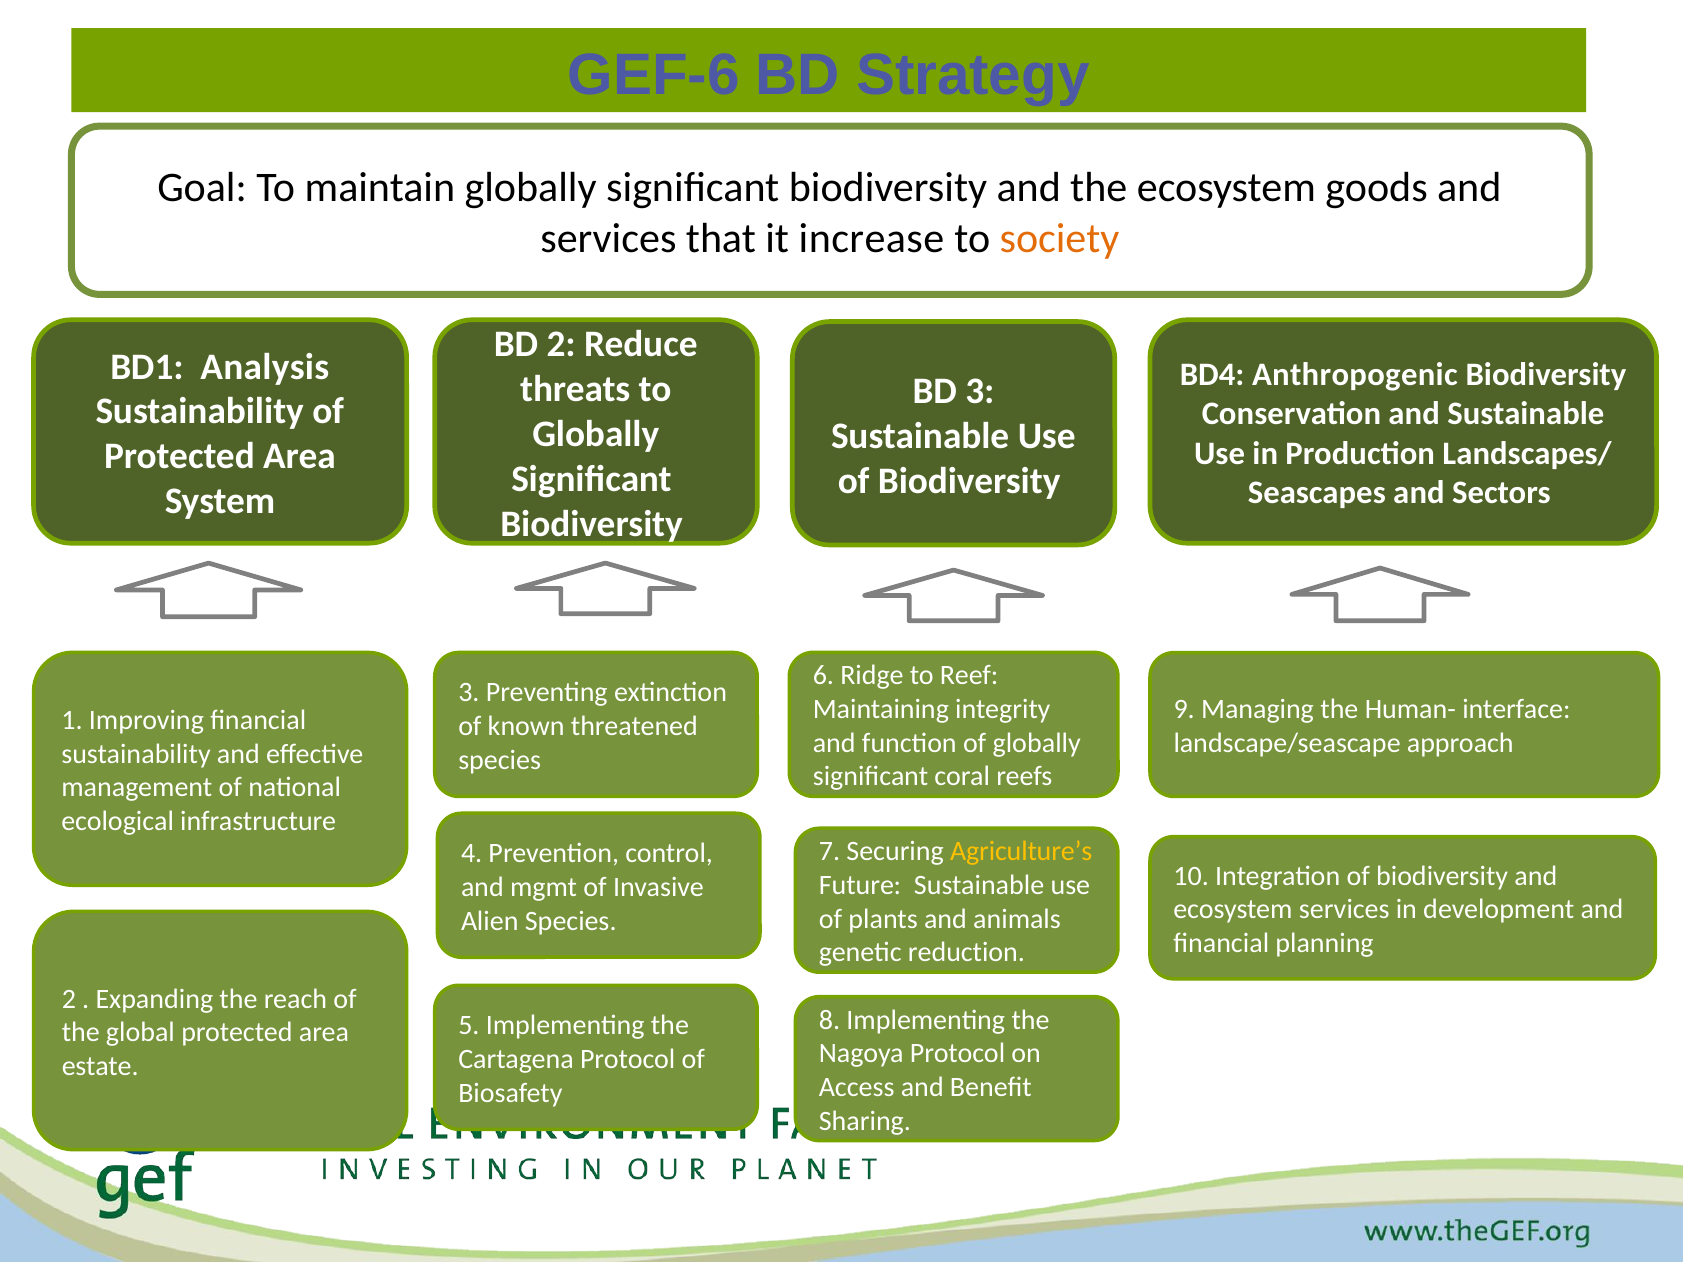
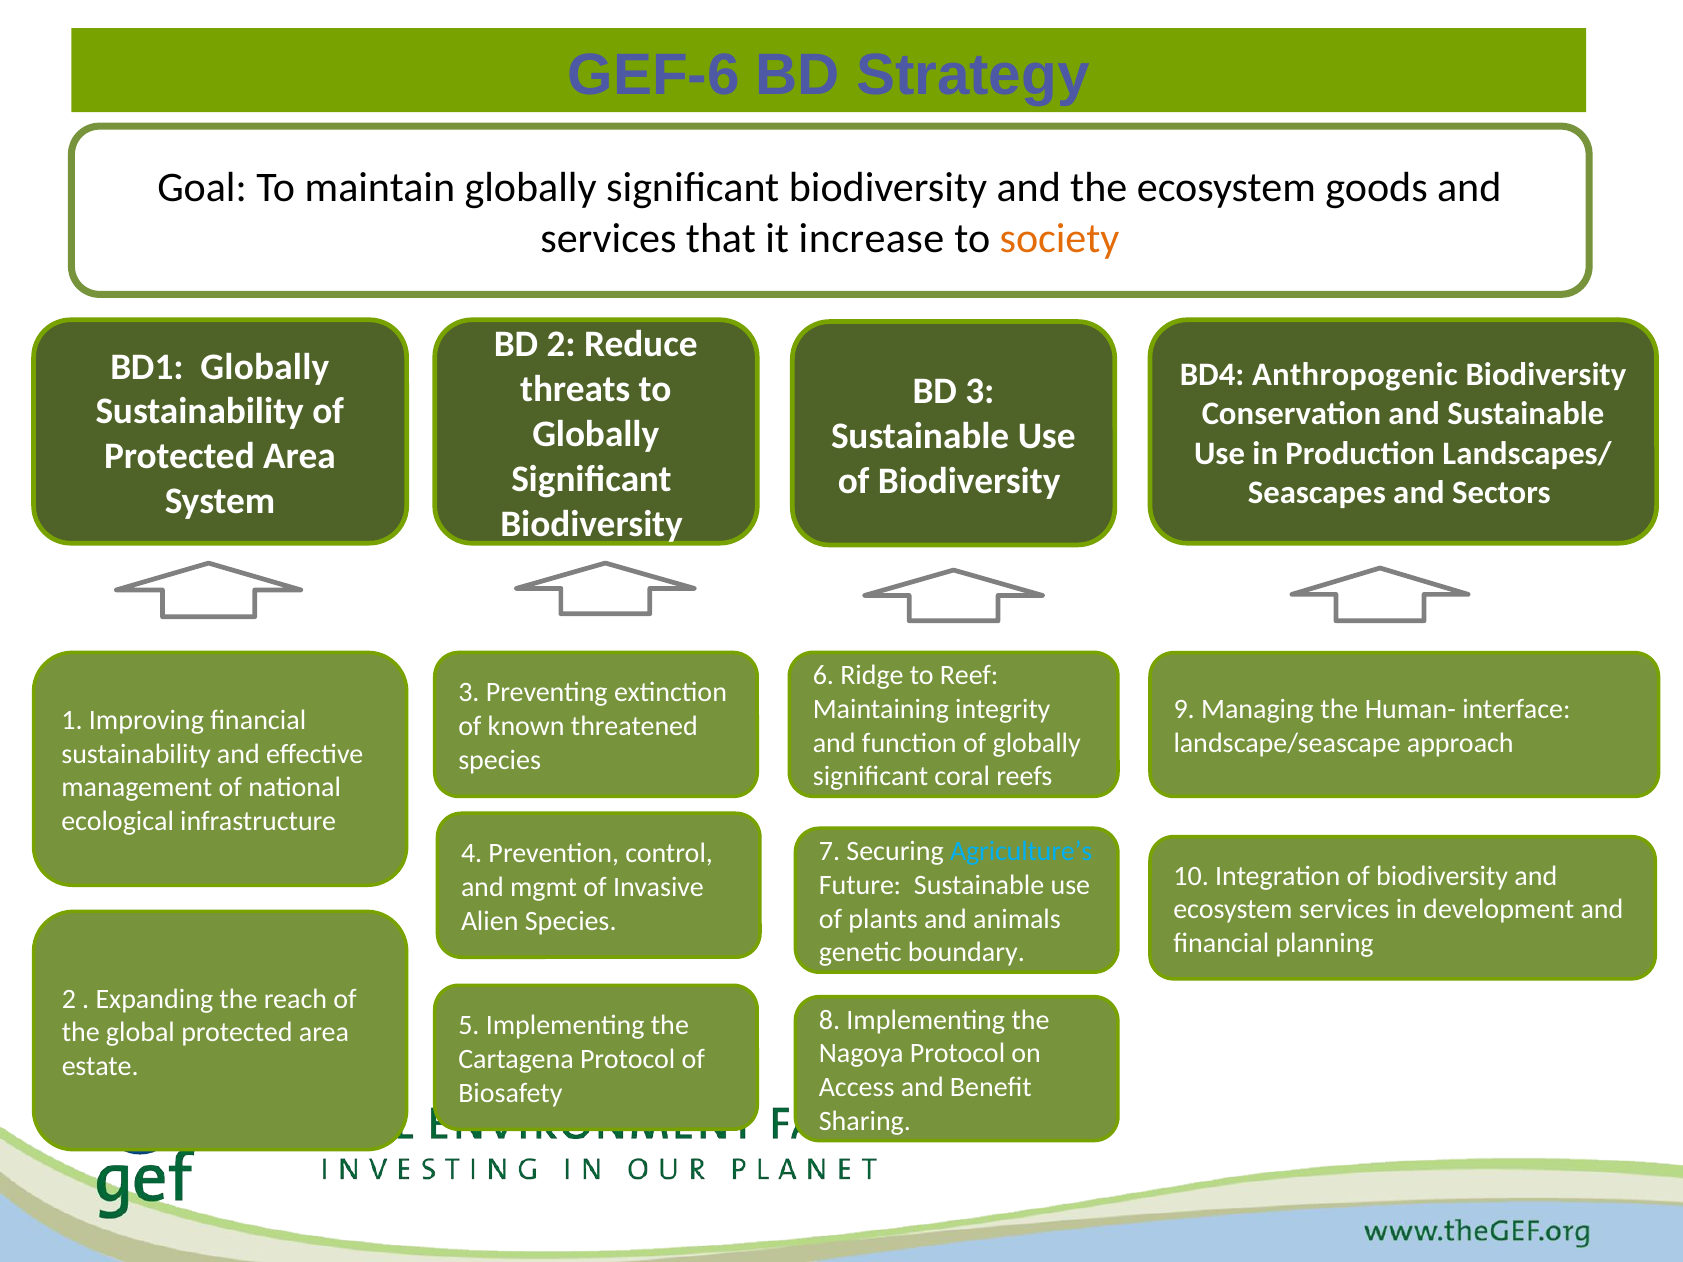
BD1 Analysis: Analysis -> Globally
Agriculture’s colour: yellow -> light blue
reduction: reduction -> boundary
